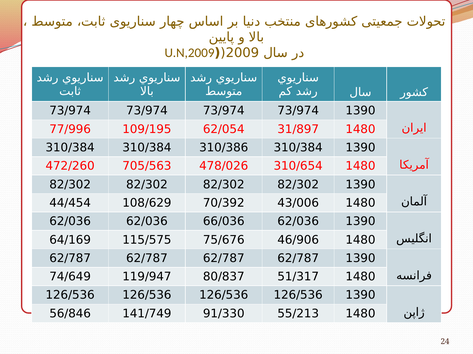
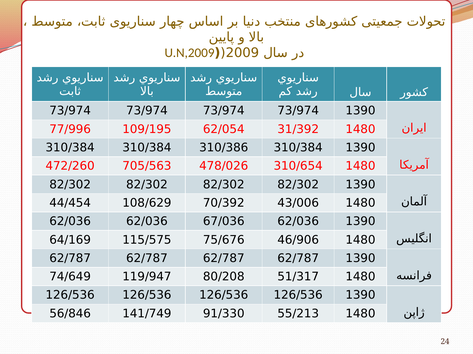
31/897: 31/897 -> 31/392
66/036: 66/036 -> 67/036
80/837: 80/837 -> 80/208
